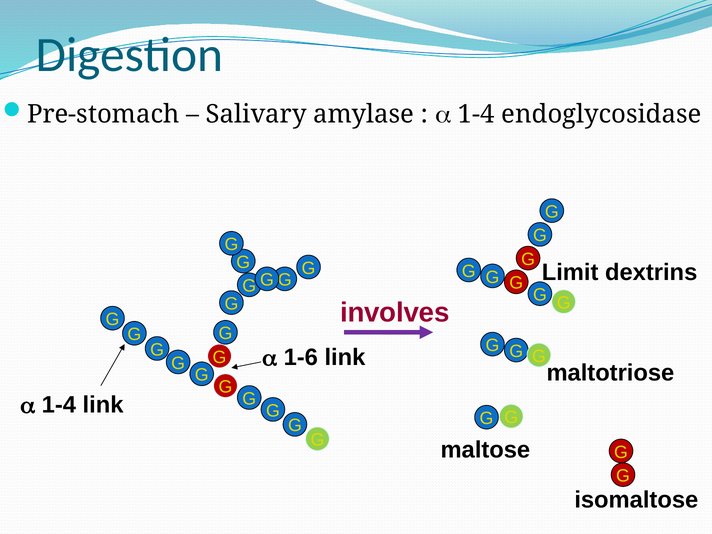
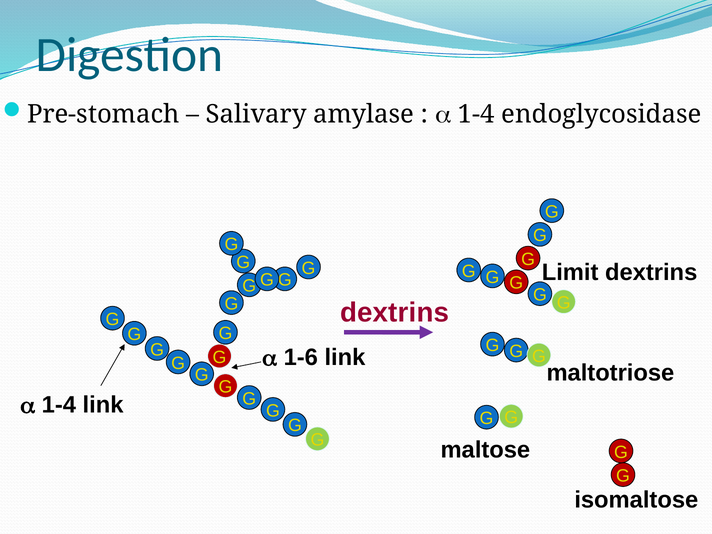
involves at (395, 313): involves -> dextrins
